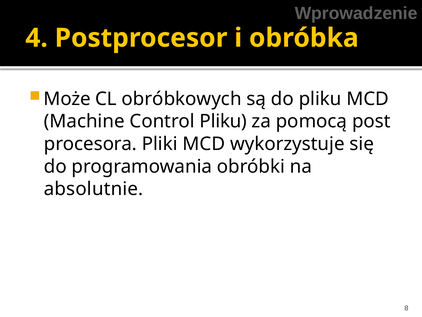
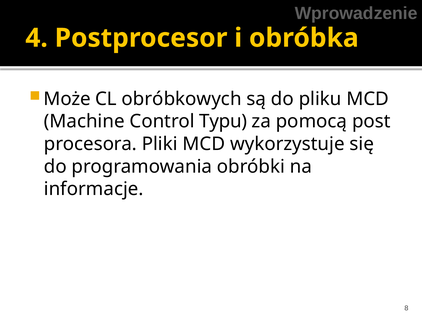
Control Pliku: Pliku -> Typu
absolutnie: absolutnie -> informacje
